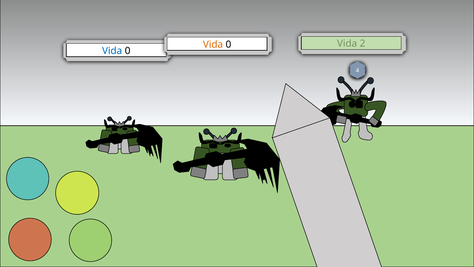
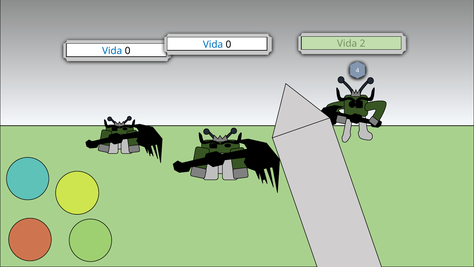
Vida at (213, 44) colour: orange -> blue
